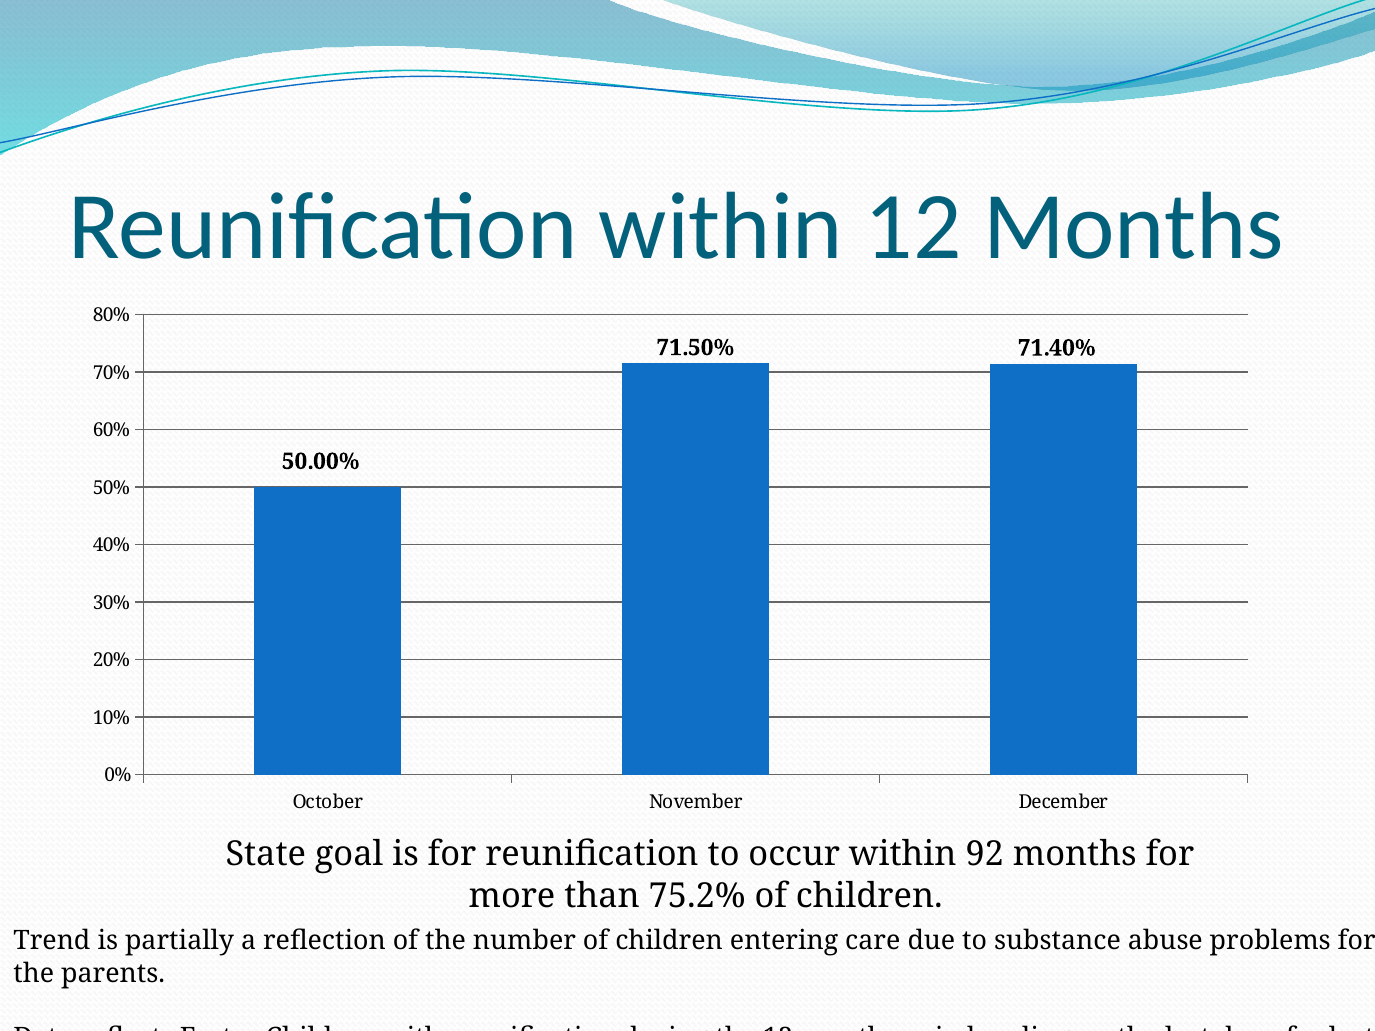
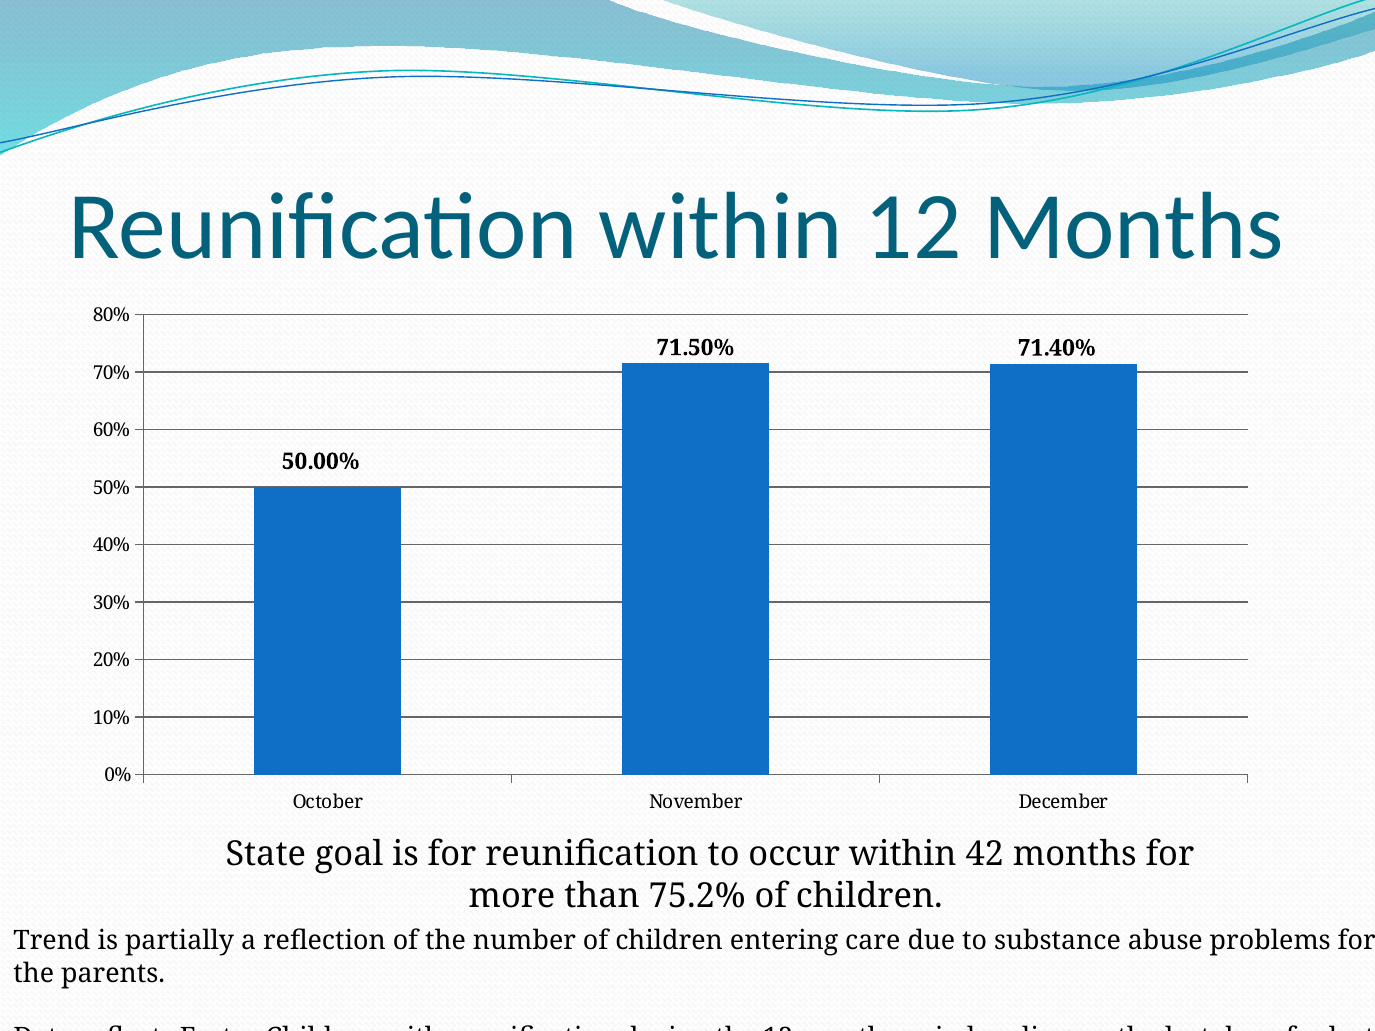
92: 92 -> 42
